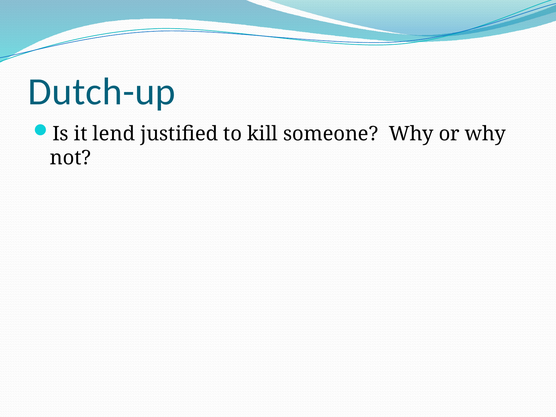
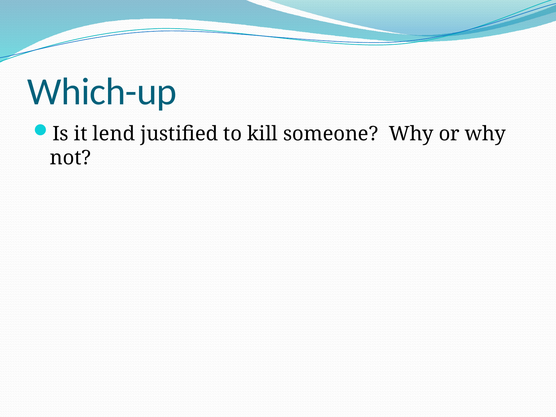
Dutch-up: Dutch-up -> Which-up
